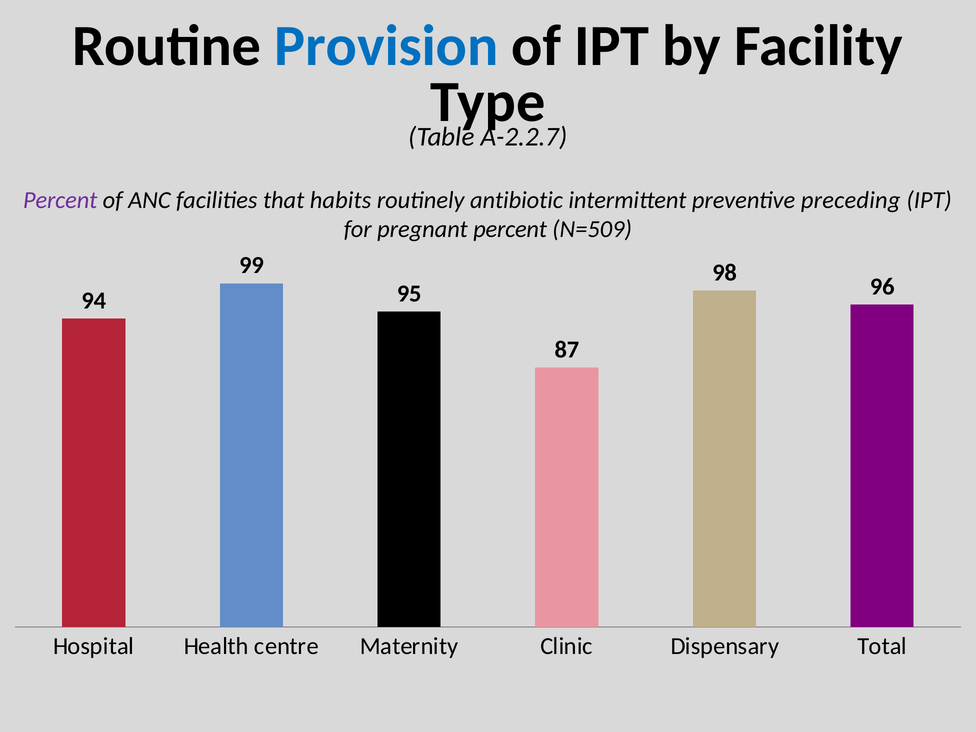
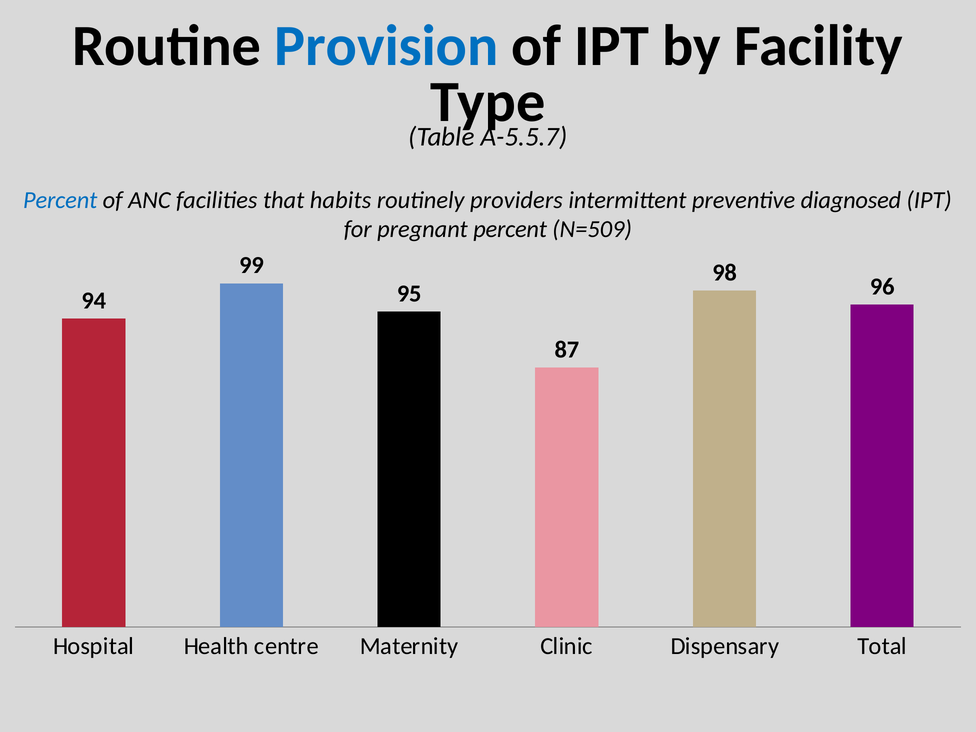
A-2.2.7: A-2.2.7 -> A-5.5.7
Percent at (60, 200) colour: purple -> blue
antibiotic: antibiotic -> providers
preceding: preceding -> diagnosed
